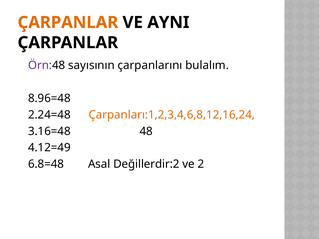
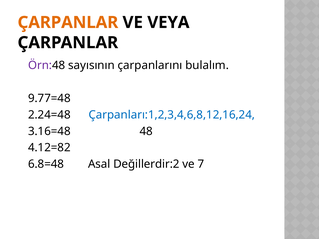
AYNI: AYNI -> VEYA
8.96=48: 8.96=48 -> 9.77=48
Çarpanları:1,2,3,4,6,8,12,16,24 colour: orange -> blue
4.12=49: 4.12=49 -> 4.12=82
2: 2 -> 7
